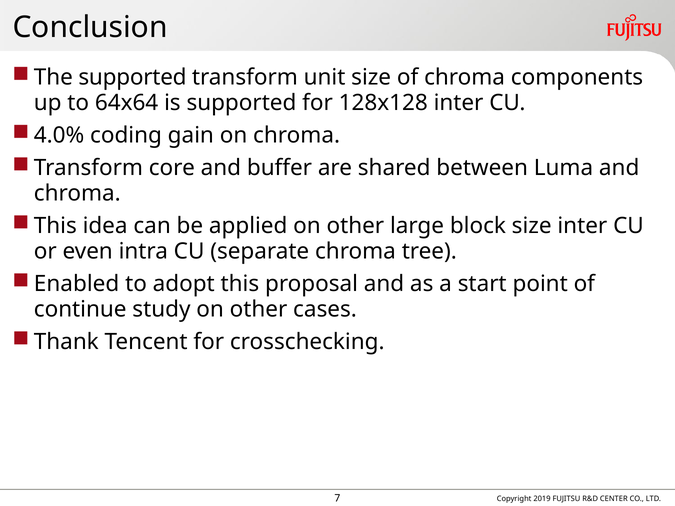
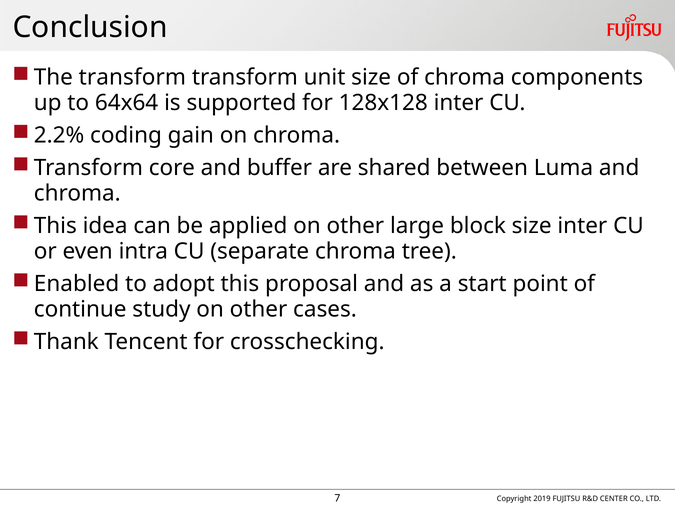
The supported: supported -> transform
4.0%: 4.0% -> 2.2%
